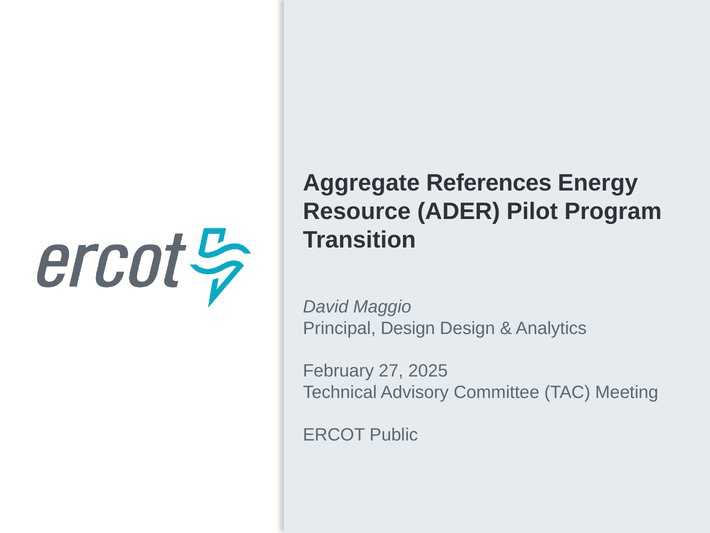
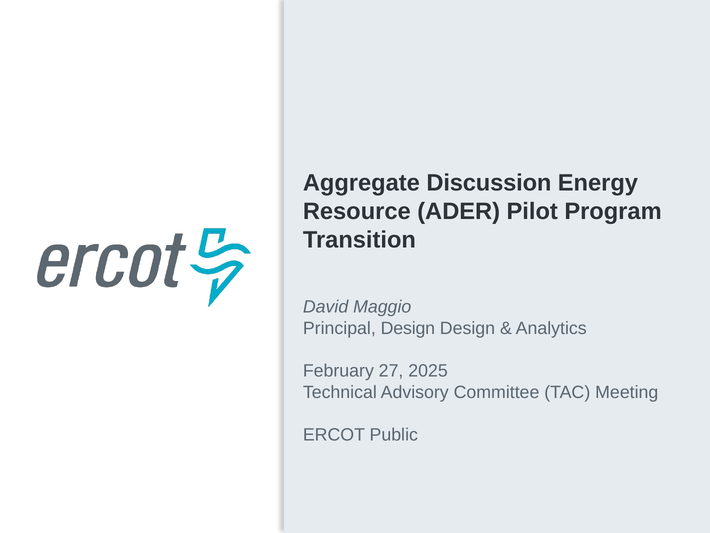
References: References -> Discussion
